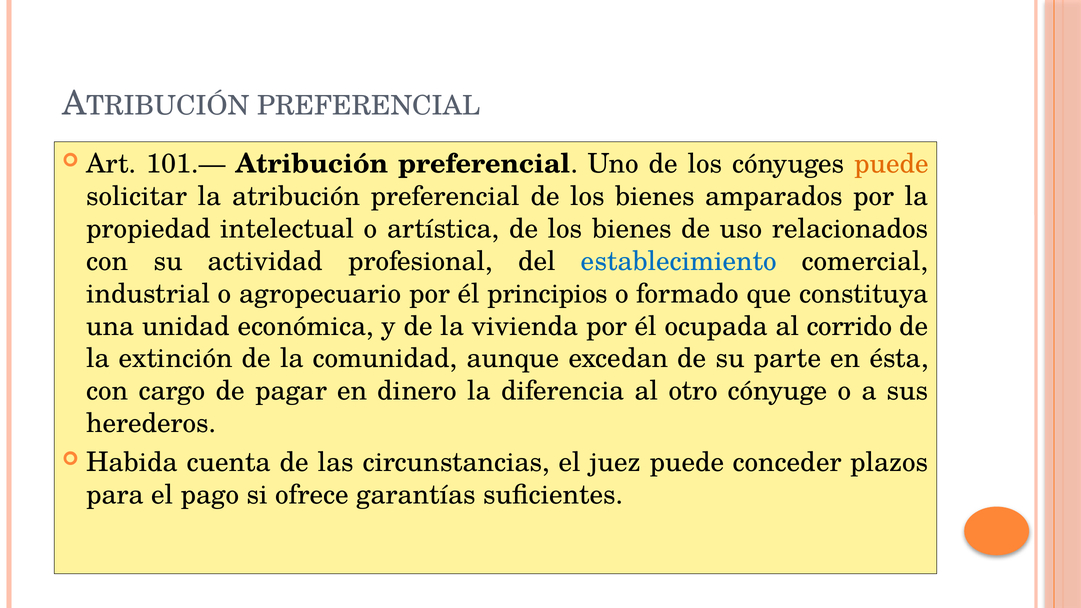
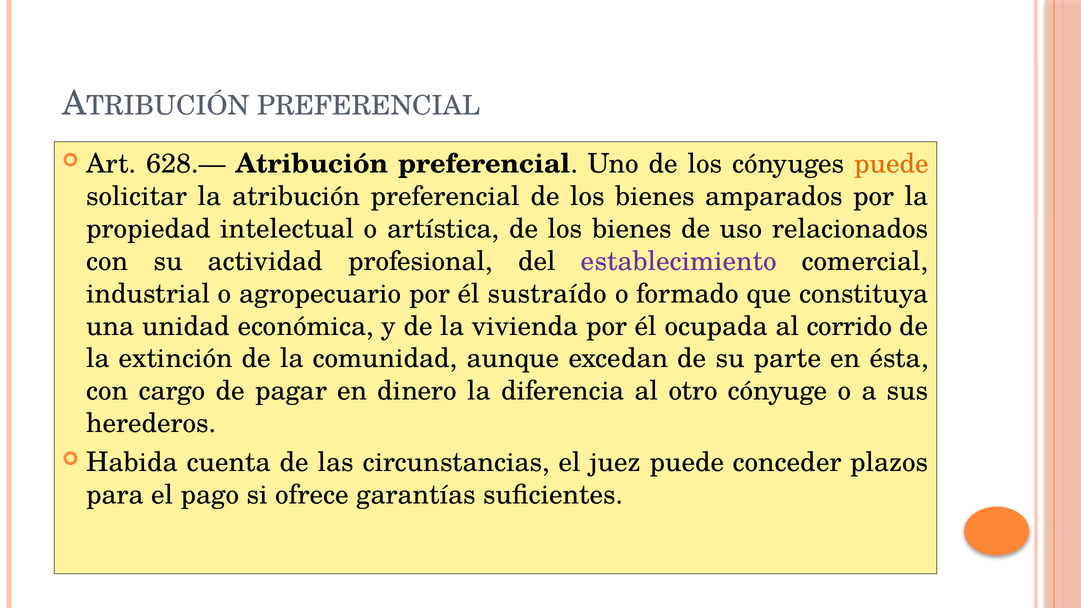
101.—: 101.— -> 628.—
establecimiento colour: blue -> purple
principios: principios -> sustraído
